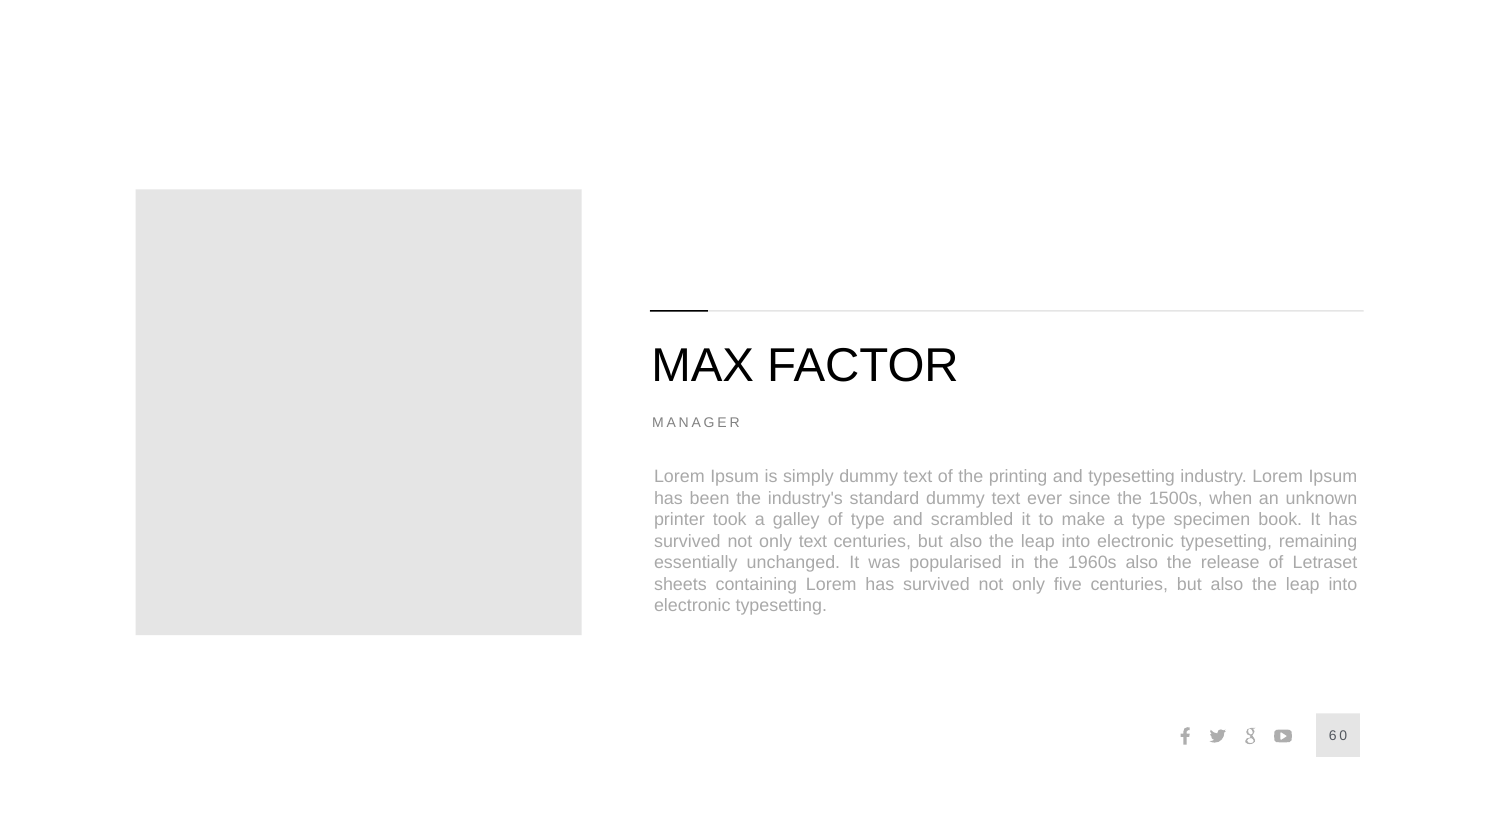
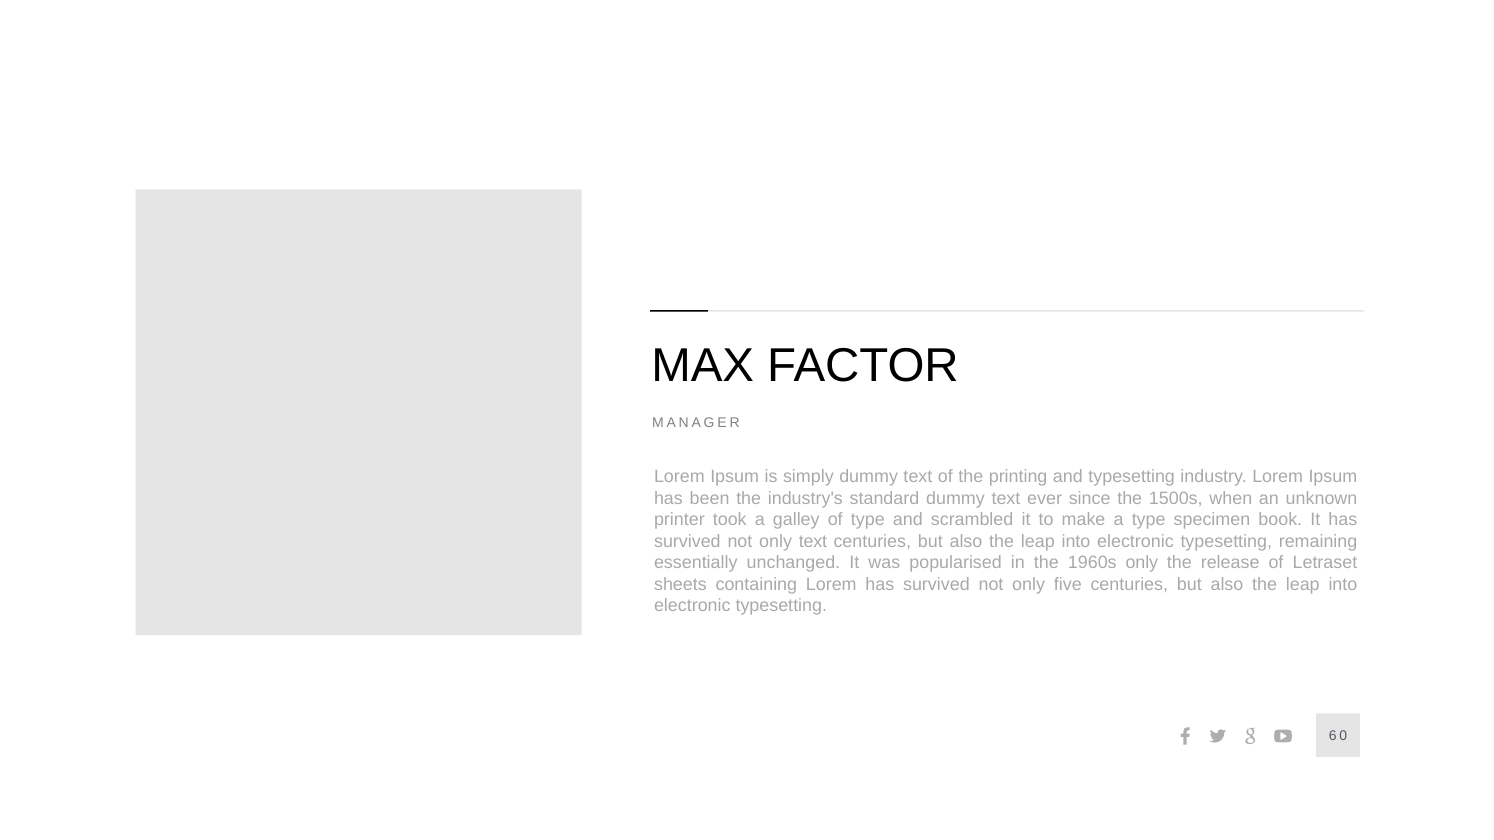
1960s also: also -> only
